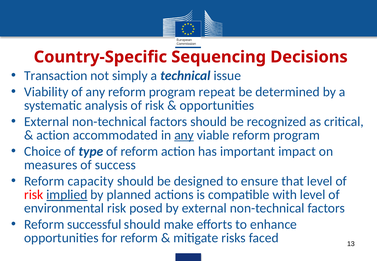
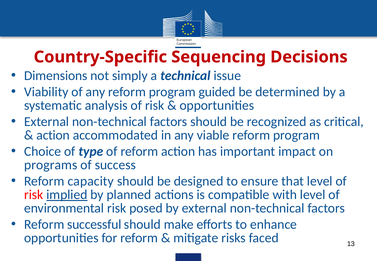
Transaction: Transaction -> Dimensions
repeat: repeat -> guided
any at (184, 135) underline: present -> none
measures: measures -> programs
